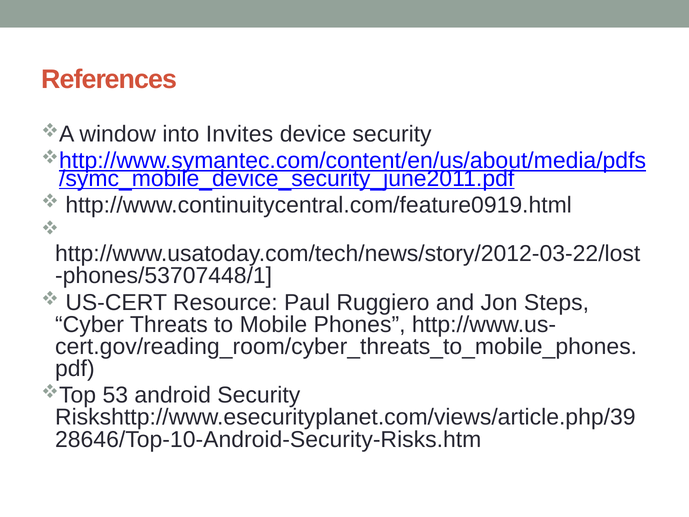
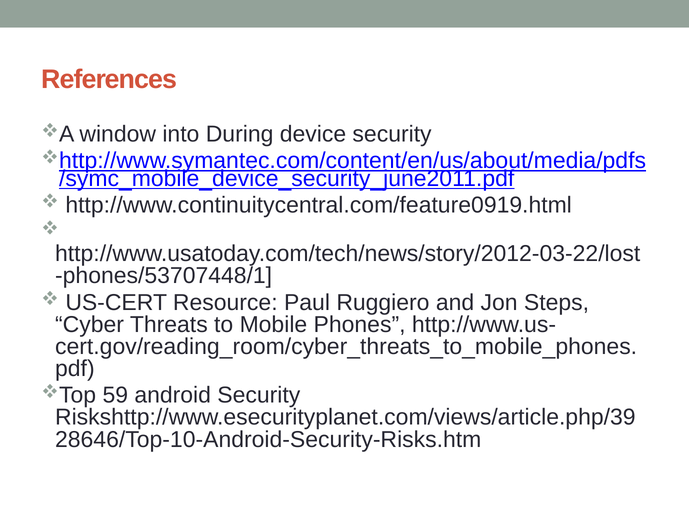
Invites: Invites -> During
53: 53 -> 59
